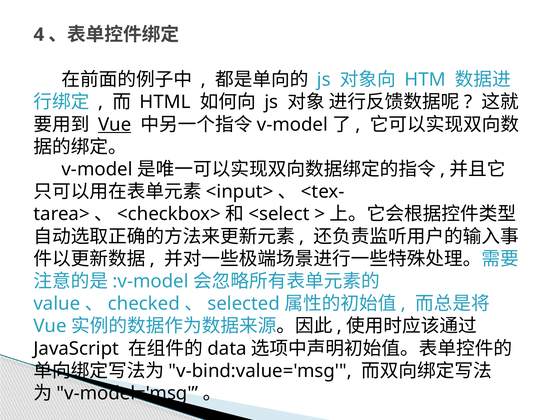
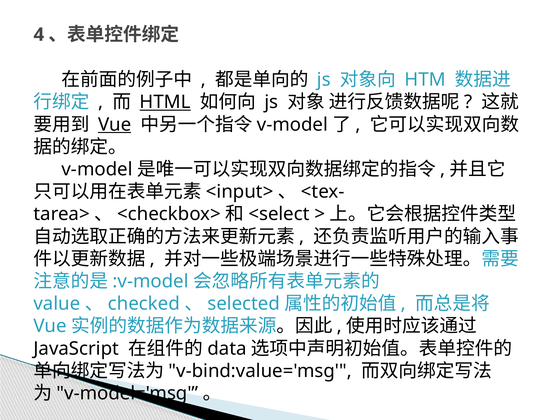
HTML underline: none -> present
